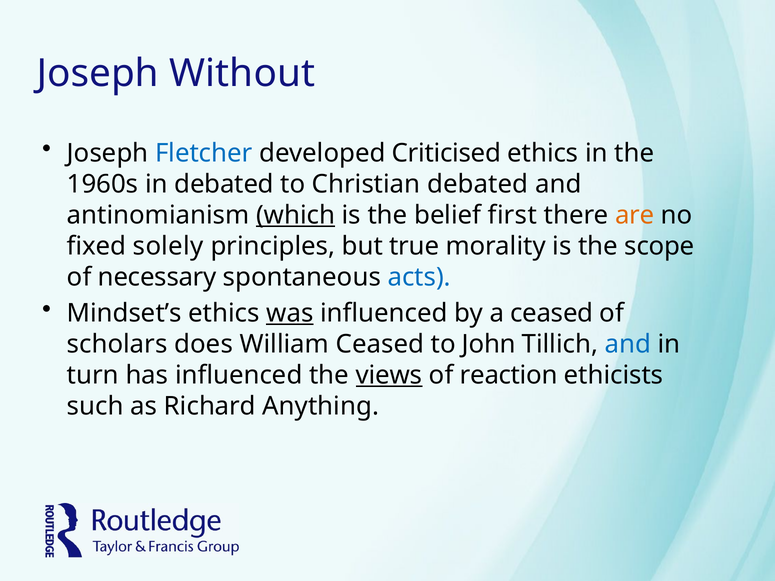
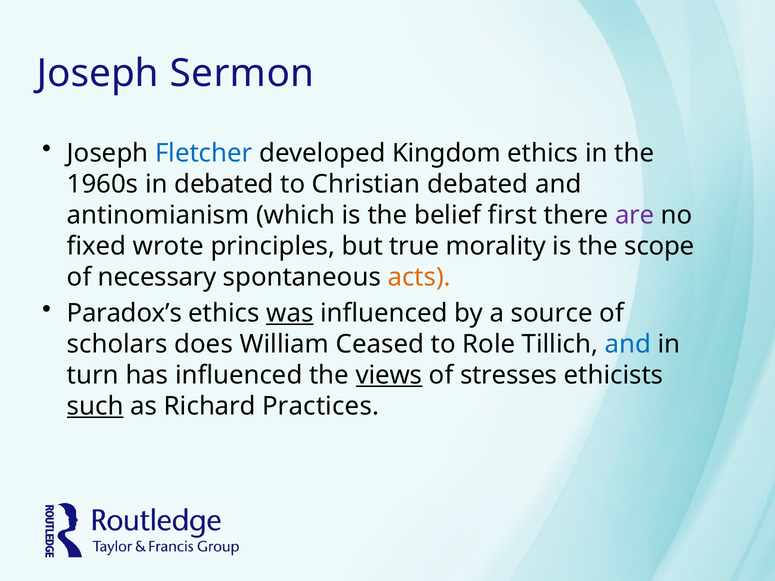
Without: Without -> Sermon
Criticised: Criticised -> Kingdom
which underline: present -> none
are colour: orange -> purple
solely: solely -> wrote
acts colour: blue -> orange
Mindset’s: Mindset’s -> Paradox’s
a ceased: ceased -> source
John: John -> Role
reaction: reaction -> stresses
such underline: none -> present
Anything: Anything -> Practices
